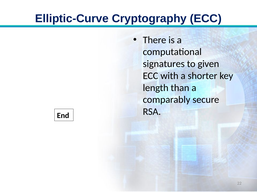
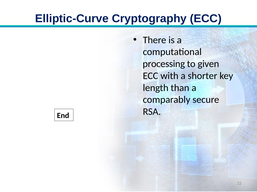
signatures: signatures -> processing
